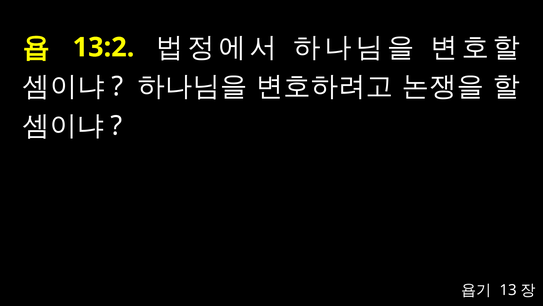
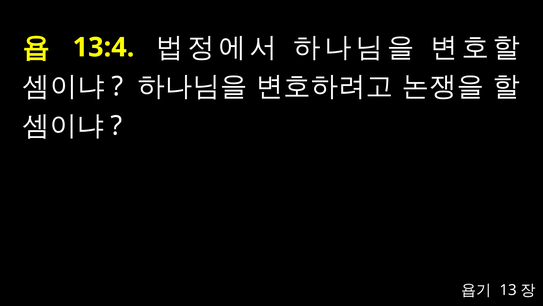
13:2: 13:2 -> 13:4
